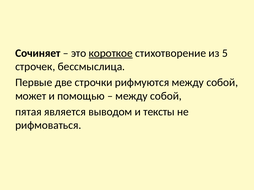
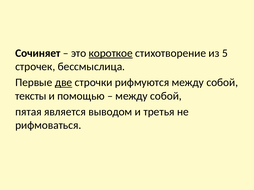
две underline: none -> present
может: может -> тексты
тексты: тексты -> третья
